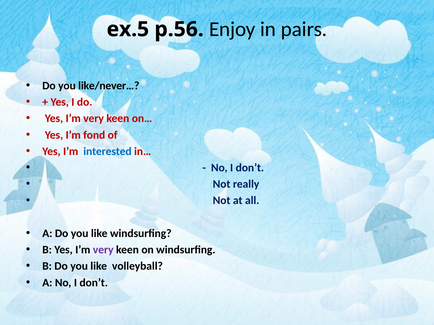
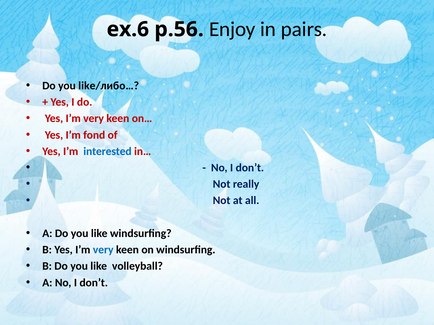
ex.5: ex.5 -> ex.6
like/never…: like/never… -> like/либо…
very at (103, 250) colour: purple -> blue
